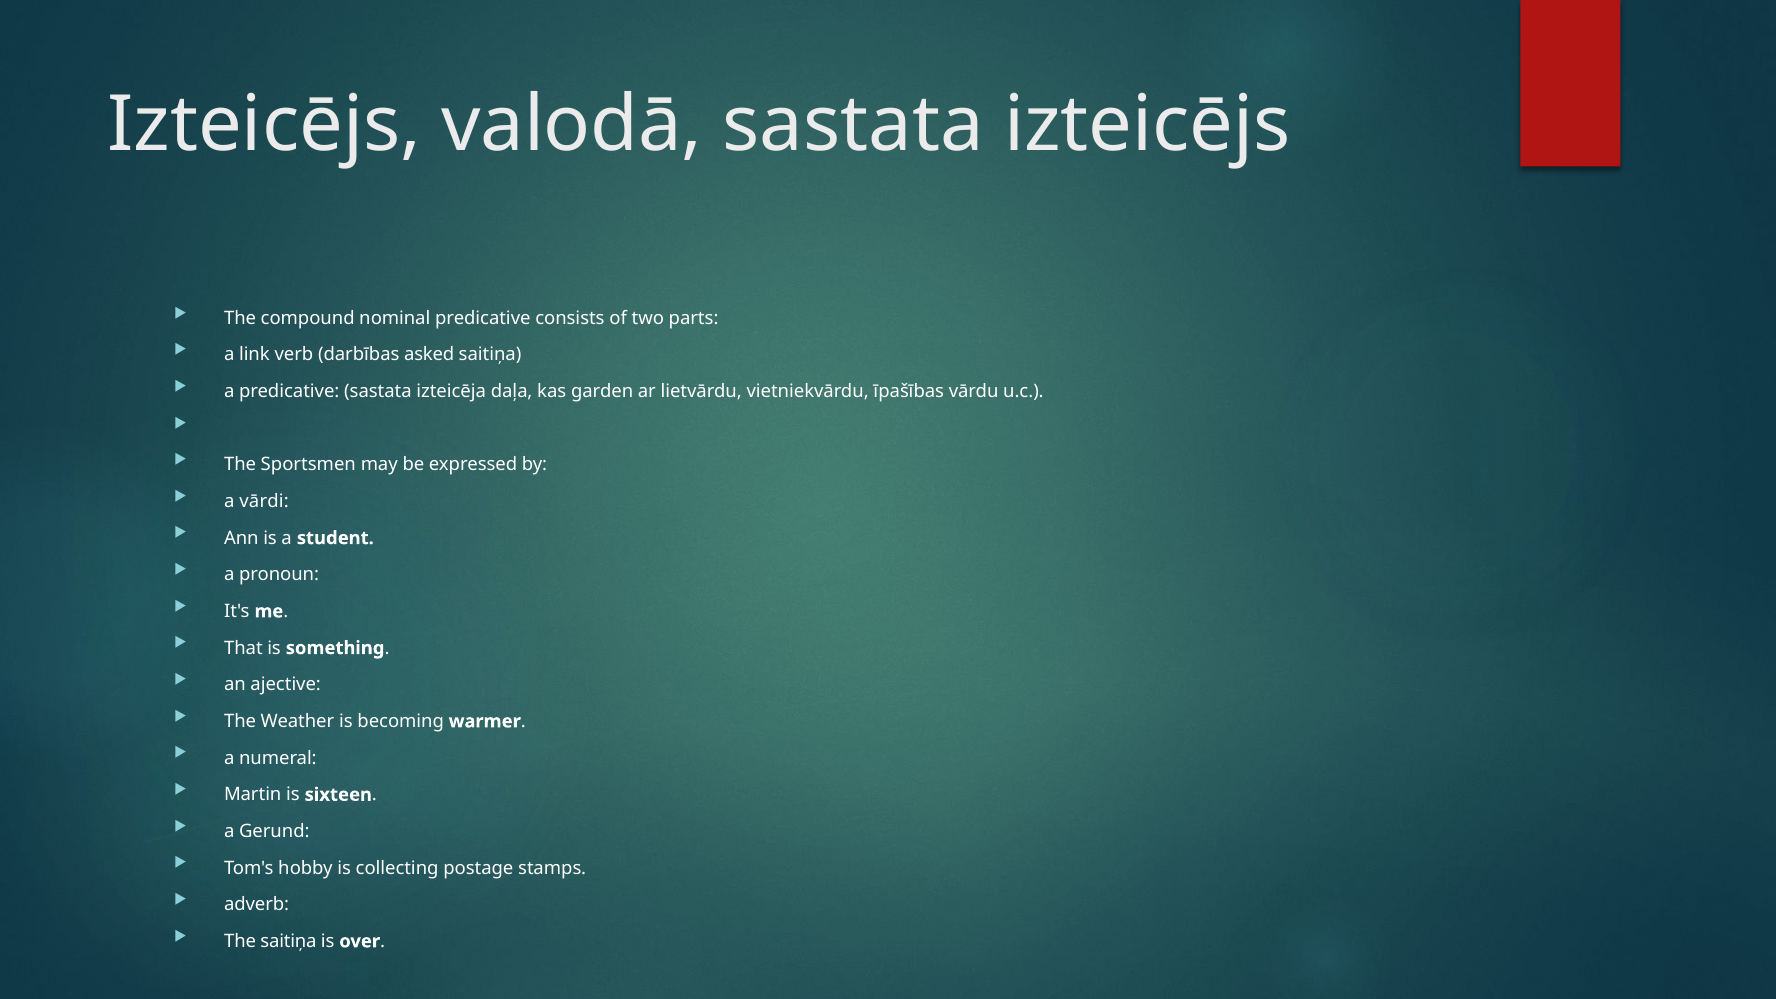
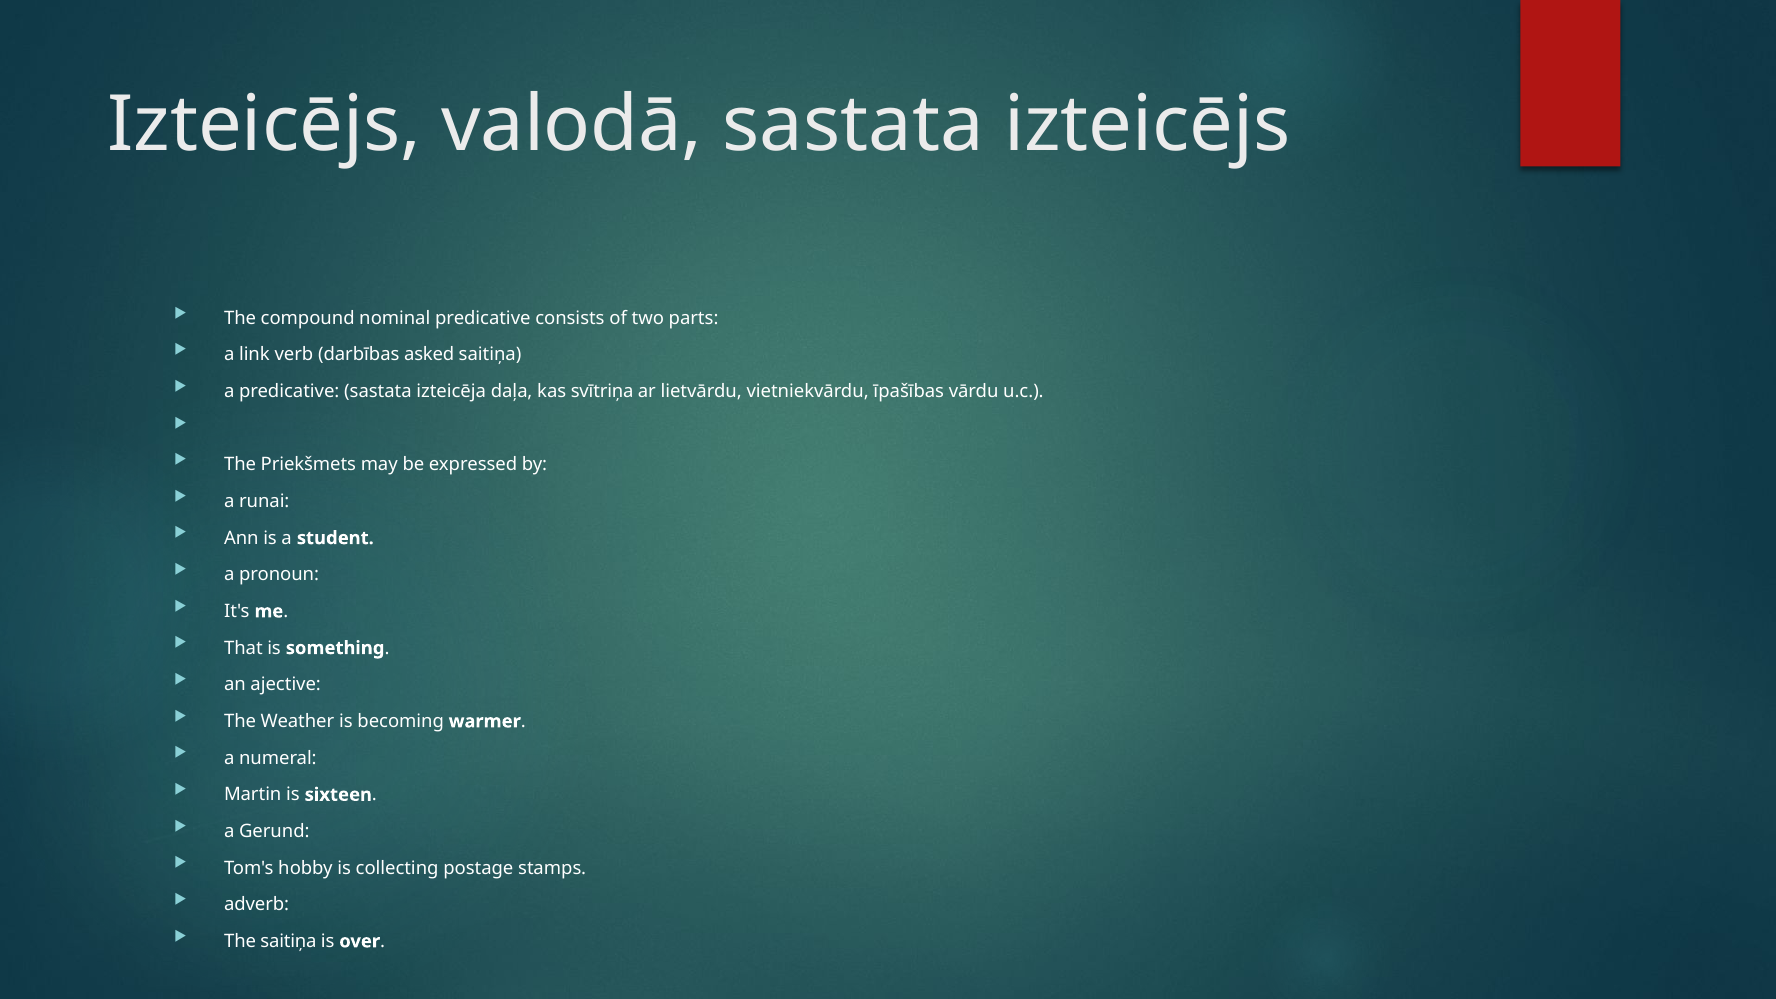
garden: garden -> svītriņa
Sportsmen: Sportsmen -> Priekšmets
vārdi: vārdi -> runai
